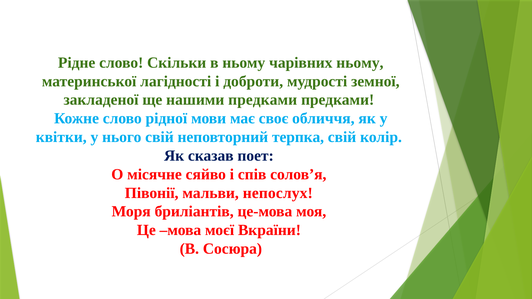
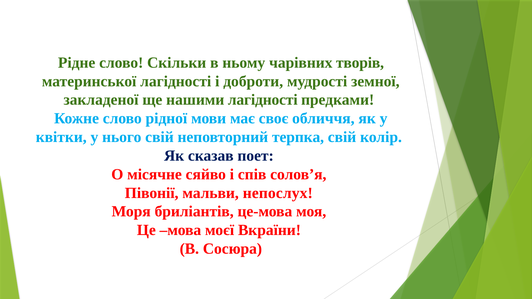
чарівних ньому: ньому -> творів
нашими предками: предками -> лагідності
